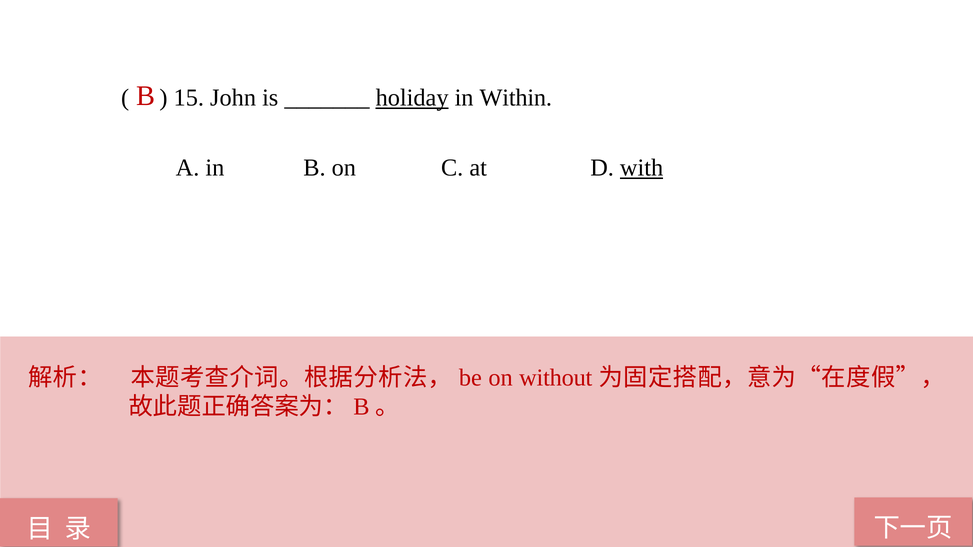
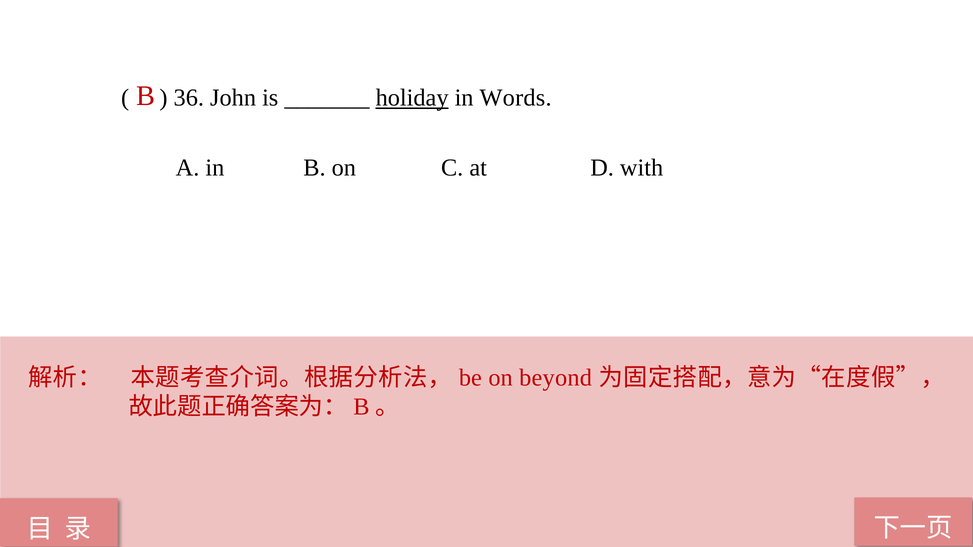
15: 15 -> 36
Within: Within -> Words
with underline: present -> none
without: without -> beyond
